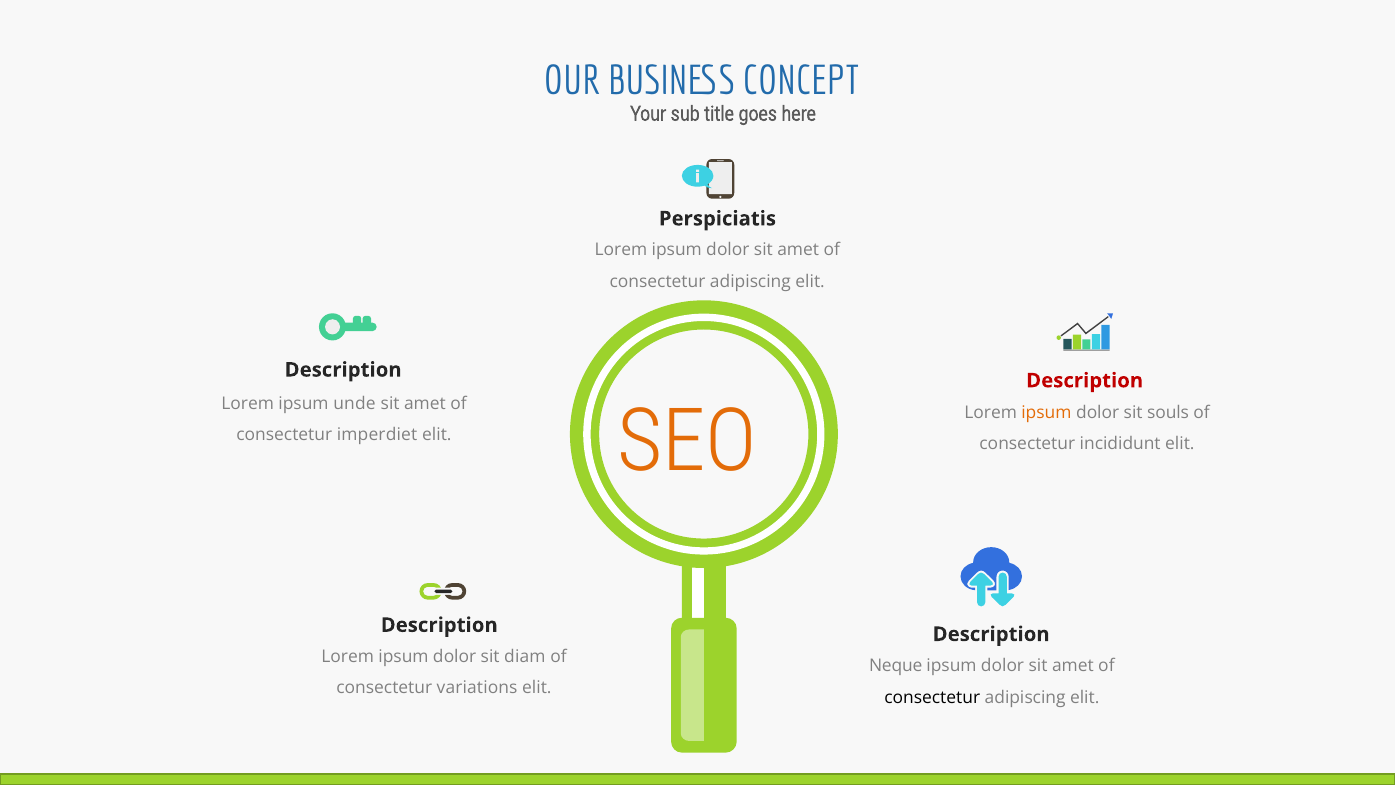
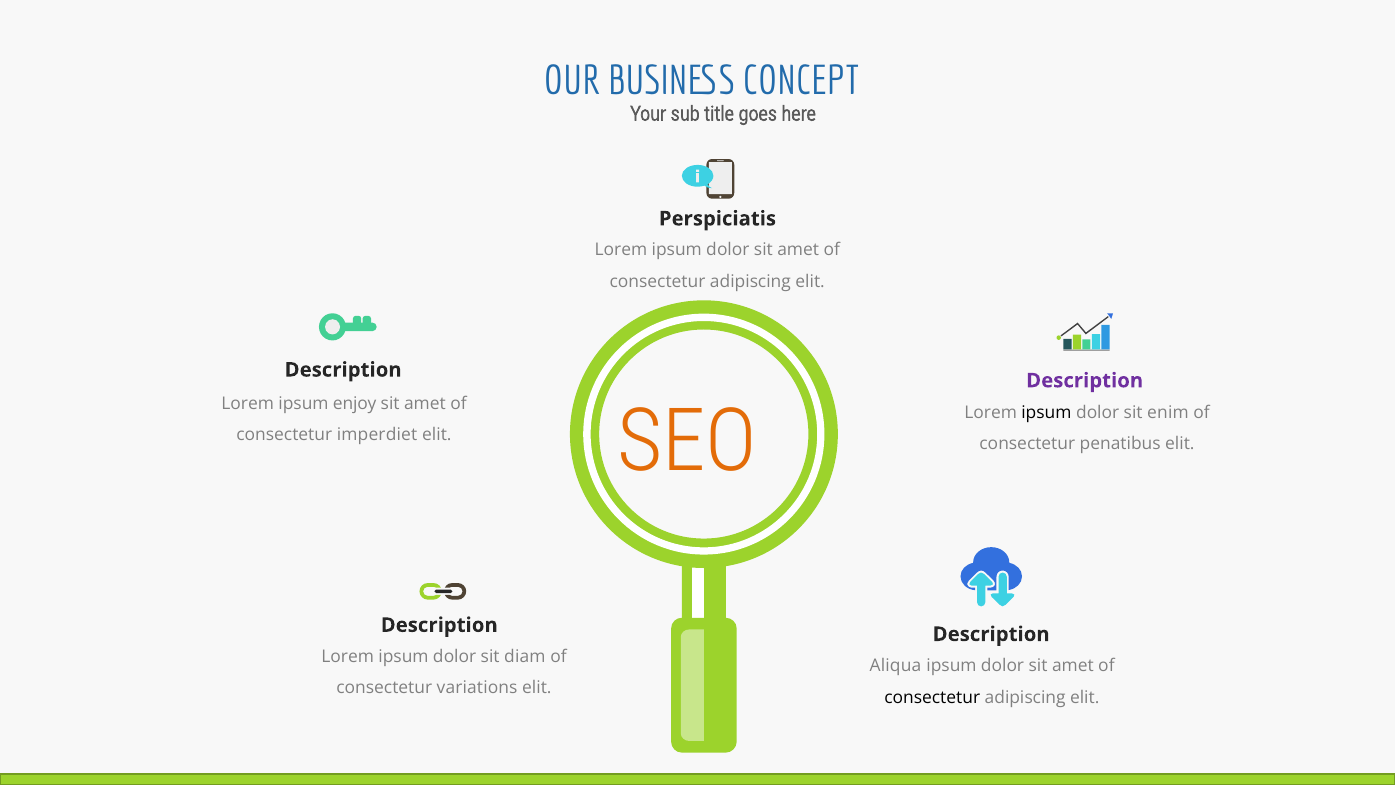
Description at (1085, 380) colour: red -> purple
unde: unde -> enjoy
ipsum at (1046, 412) colour: orange -> black
souls: souls -> enim
incididunt: incididunt -> penatibus
Neque: Neque -> Aliqua
